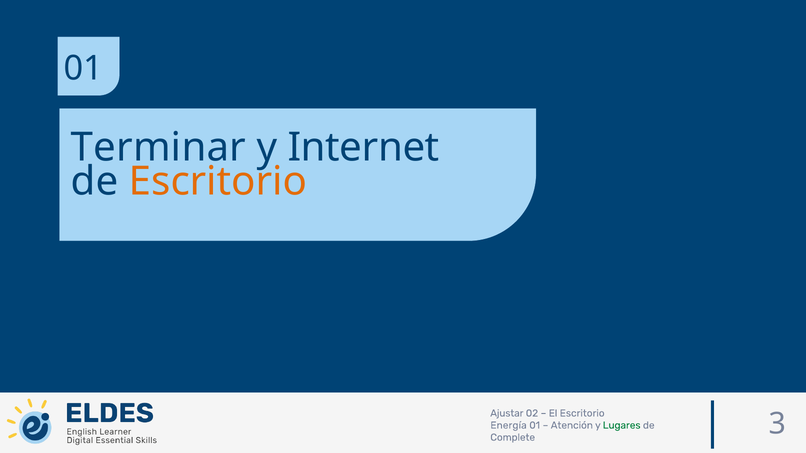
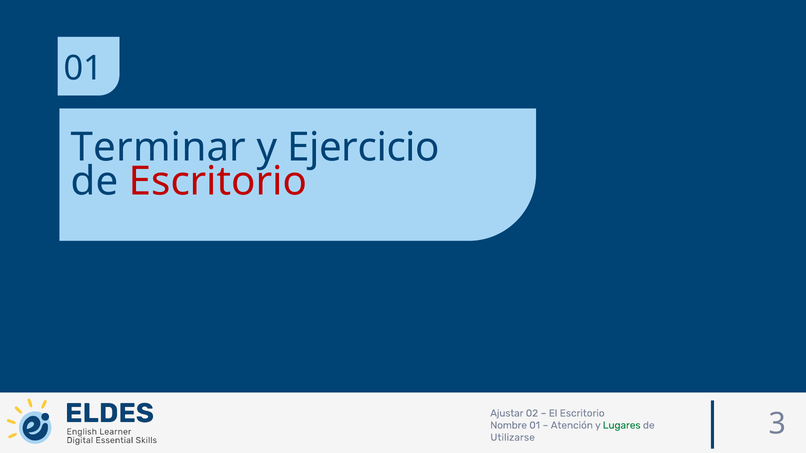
Internet: Internet -> Ejercicio
Escritorio at (218, 182) colour: orange -> red
Energía: Energía -> Nombre
Complete: Complete -> Utilizarse
